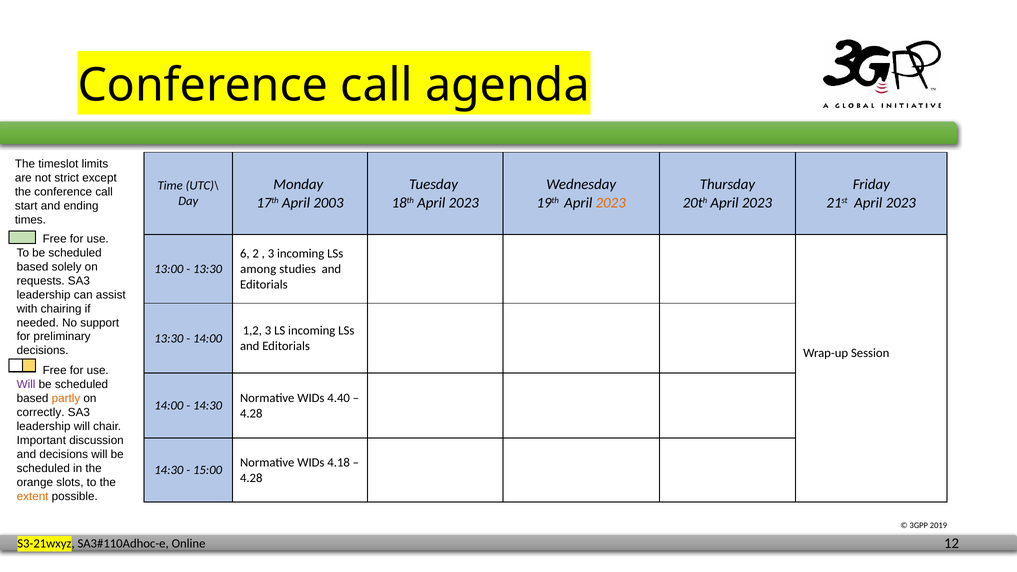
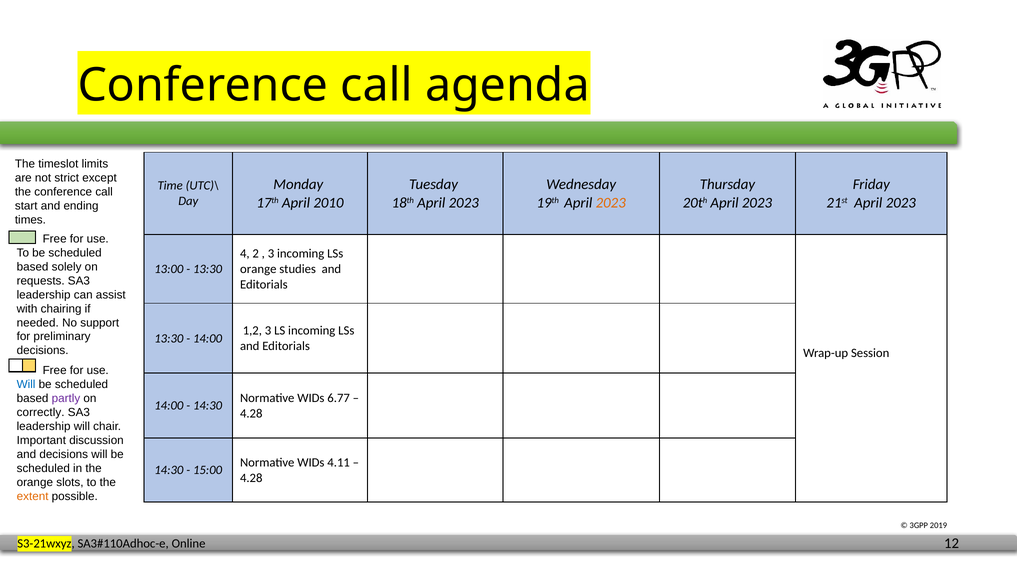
2003: 2003 -> 2010
6: 6 -> 4
among at (258, 269): among -> orange
Will at (26, 385) colour: purple -> blue
4.40: 4.40 -> 6.77
partly colour: orange -> purple
4.18: 4.18 -> 4.11
